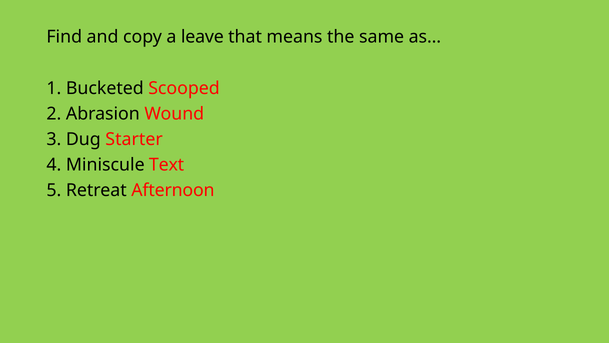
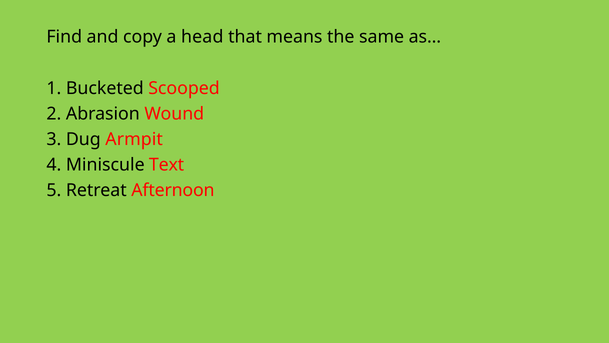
leave: leave -> head
Starter: Starter -> Armpit
